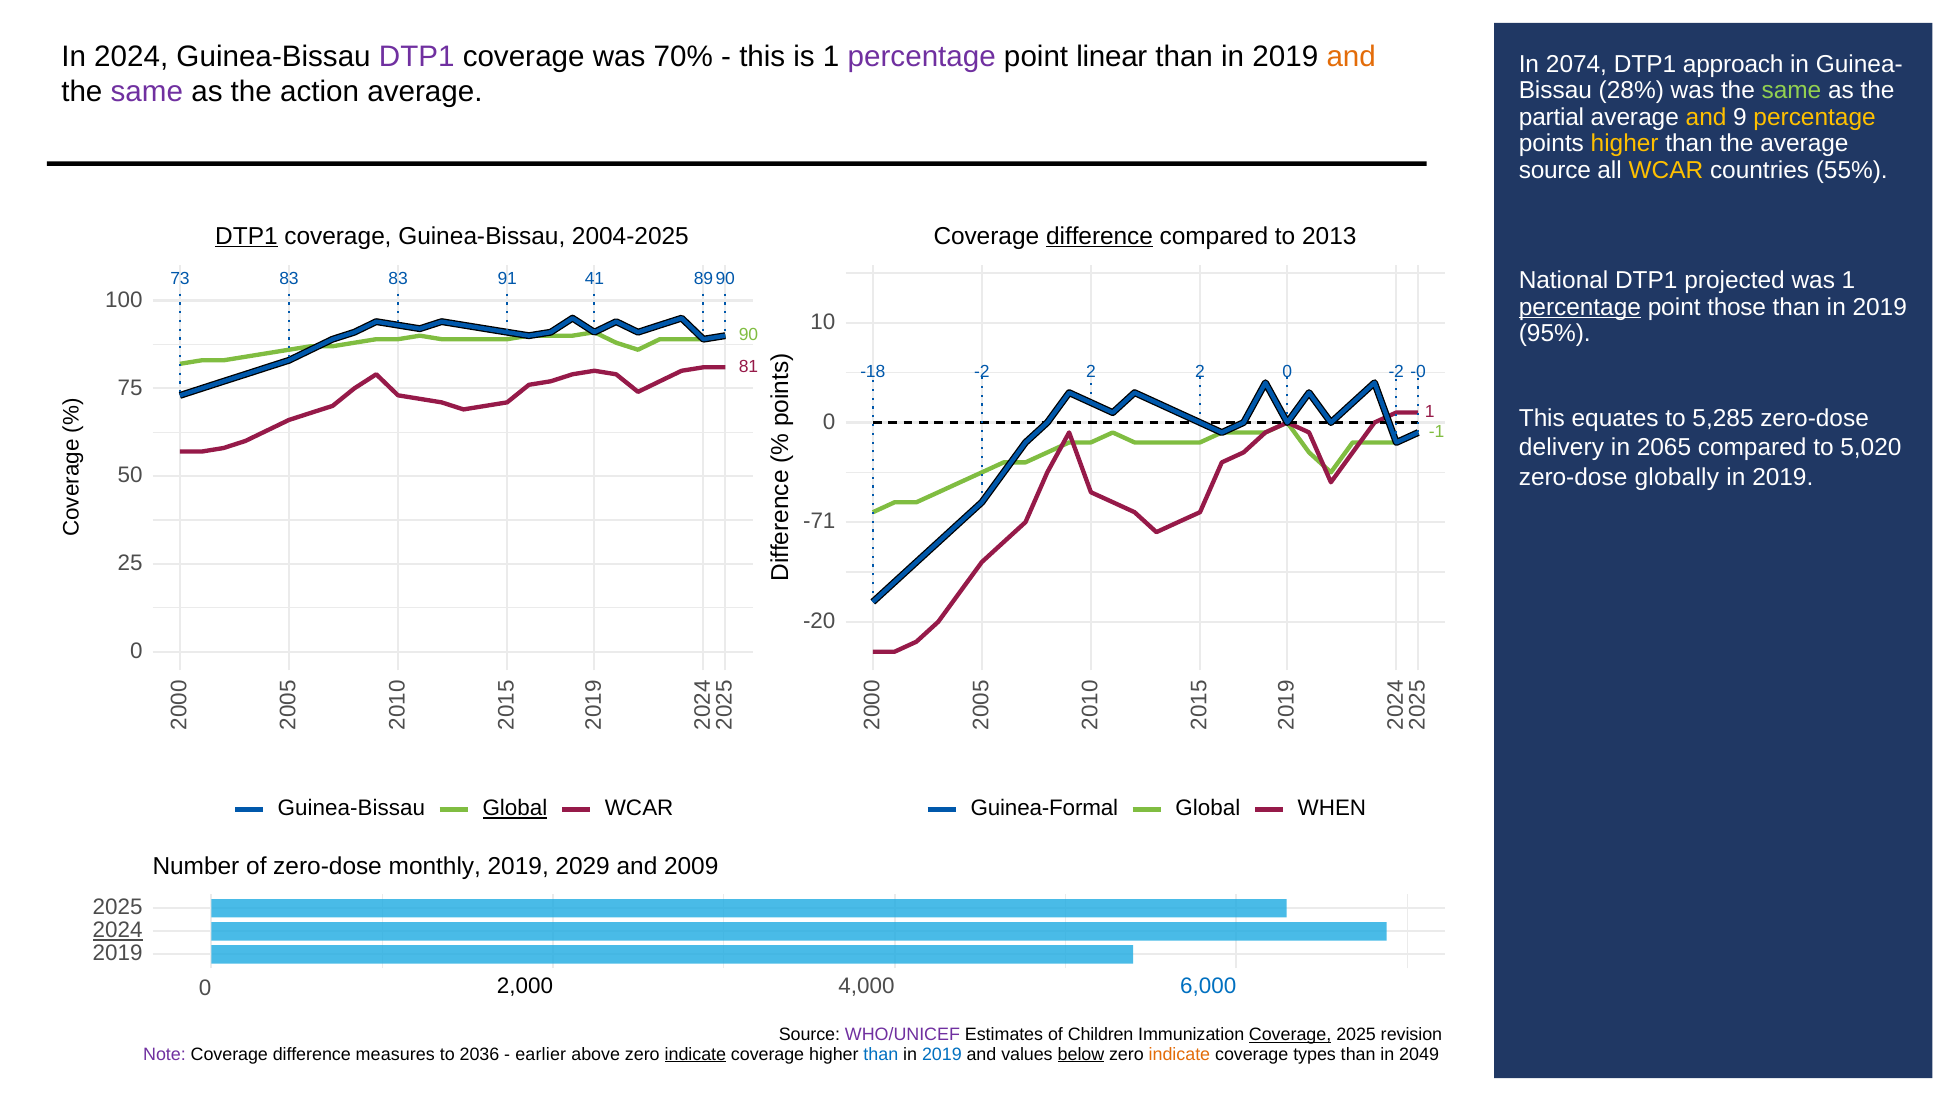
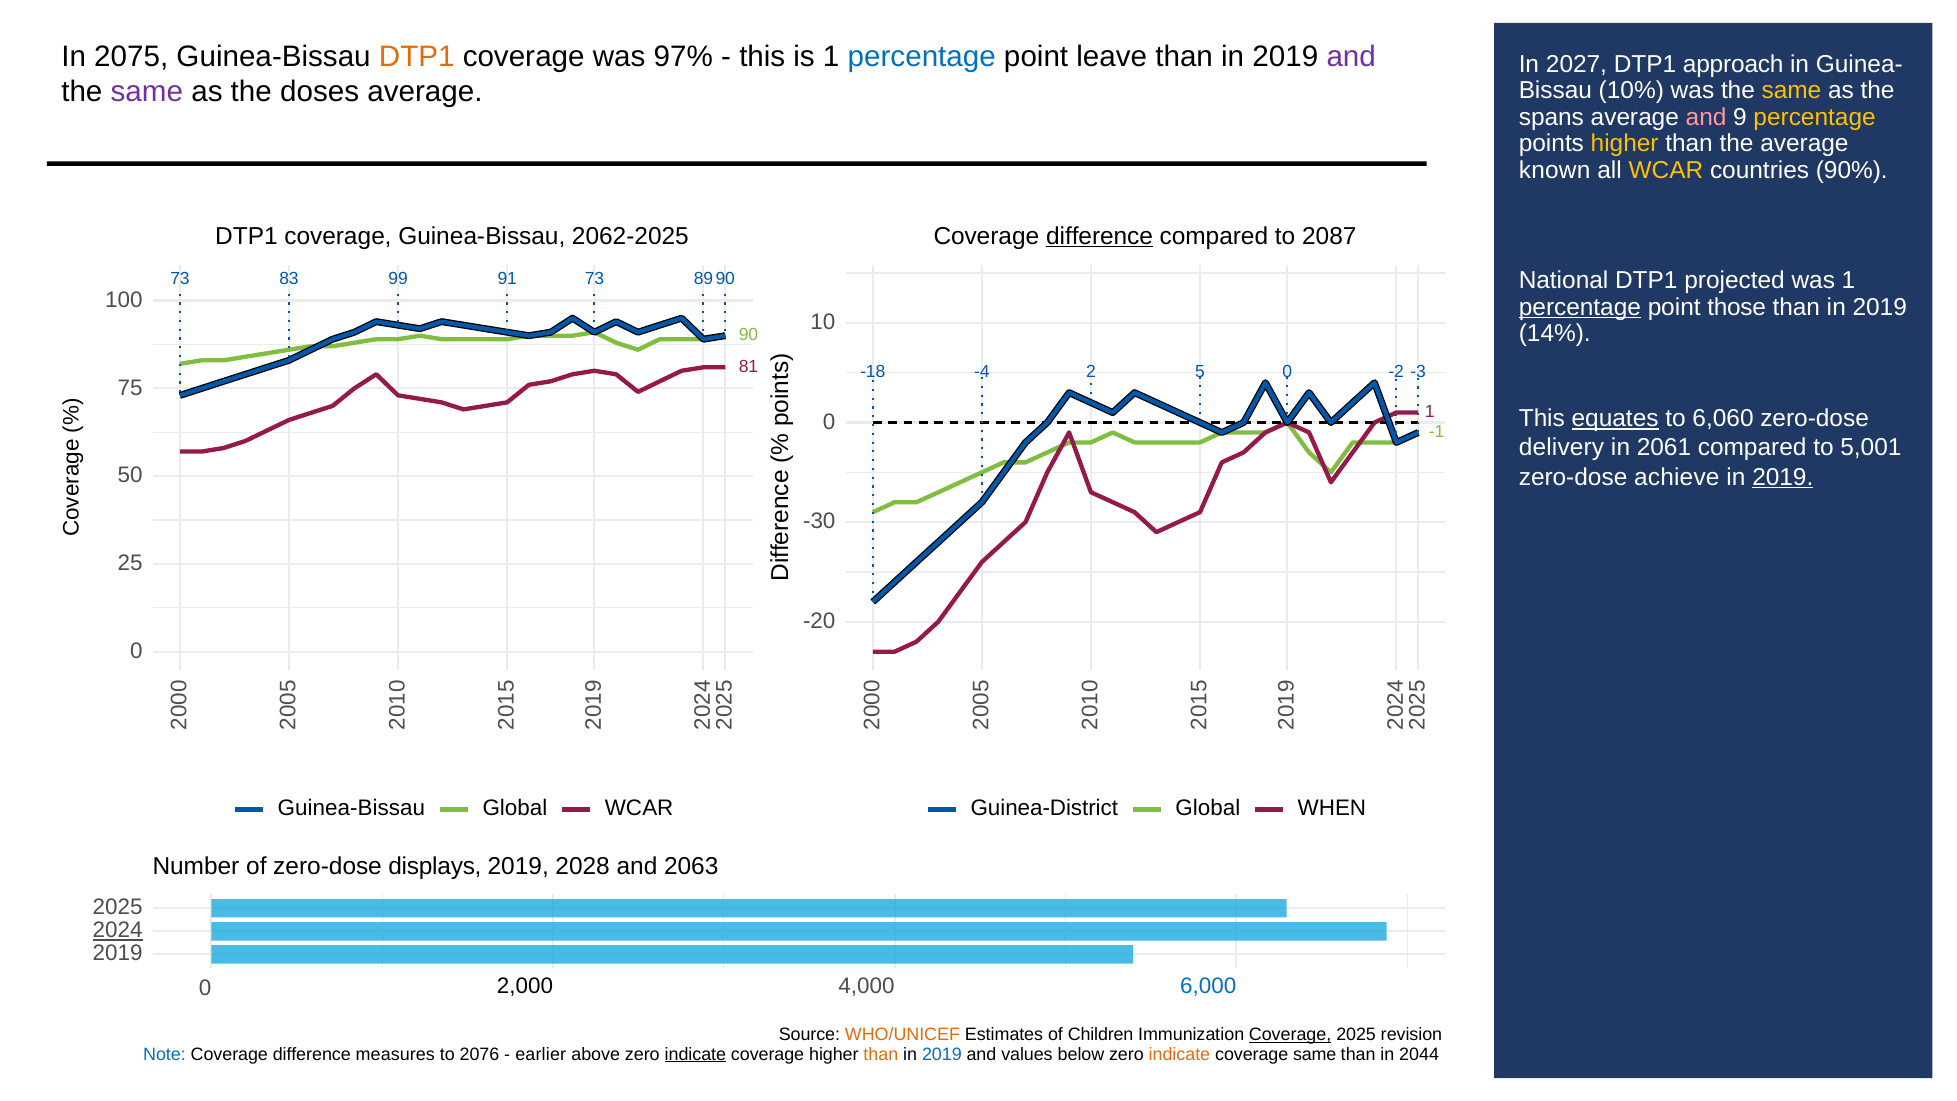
In 2024: 2024 -> 2075
DTP1 at (417, 56) colour: purple -> orange
70%: 70% -> 97%
percentage at (922, 56) colour: purple -> blue
linear: linear -> leave
and at (1351, 56) colour: orange -> purple
2074: 2074 -> 2027
action: action -> doses
28%: 28% -> 10%
same at (1791, 91) colour: light green -> yellow
partial: partial -> spans
and at (1706, 117) colour: yellow -> pink
source at (1555, 170): source -> known
55%: 55% -> 90%
DTP1 at (246, 236) underline: present -> none
2004-2025: 2004-2025 -> 2062-2025
2013: 2013 -> 2087
83 83: 83 -> 99
91 41: 41 -> 73
95%: 95% -> 14%
-18 -2: -2 -> -4
2 at (1200, 372): 2 -> 5
-0: -0 -> -3
equates underline: none -> present
5,285: 5,285 -> 6,060
2065: 2065 -> 2061
5,020: 5,020 -> 5,001
globally: globally -> achieve
2019 at (1783, 477) underline: none -> present
-71: -71 -> -30
Global at (515, 808) underline: present -> none
Guinea-Formal: Guinea-Formal -> Guinea-District
monthly: monthly -> displays
2029: 2029 -> 2028
2009: 2009 -> 2063
WHO/UNICEF colour: purple -> orange
Note colour: purple -> blue
2036: 2036 -> 2076
than at (881, 1054) colour: blue -> orange
below underline: present -> none
coverage types: types -> same
2049: 2049 -> 2044
